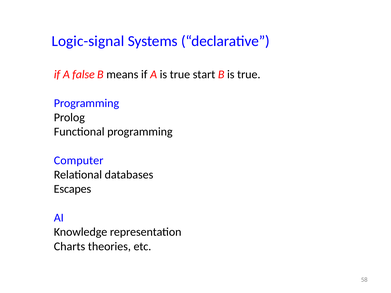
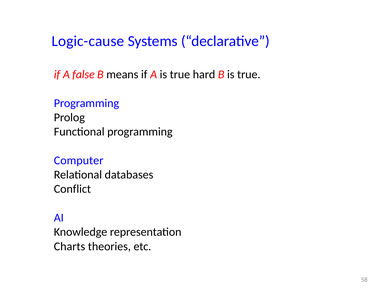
Logic-signal: Logic-signal -> Logic-cause
start: start -> hard
Escapes: Escapes -> Conflict
